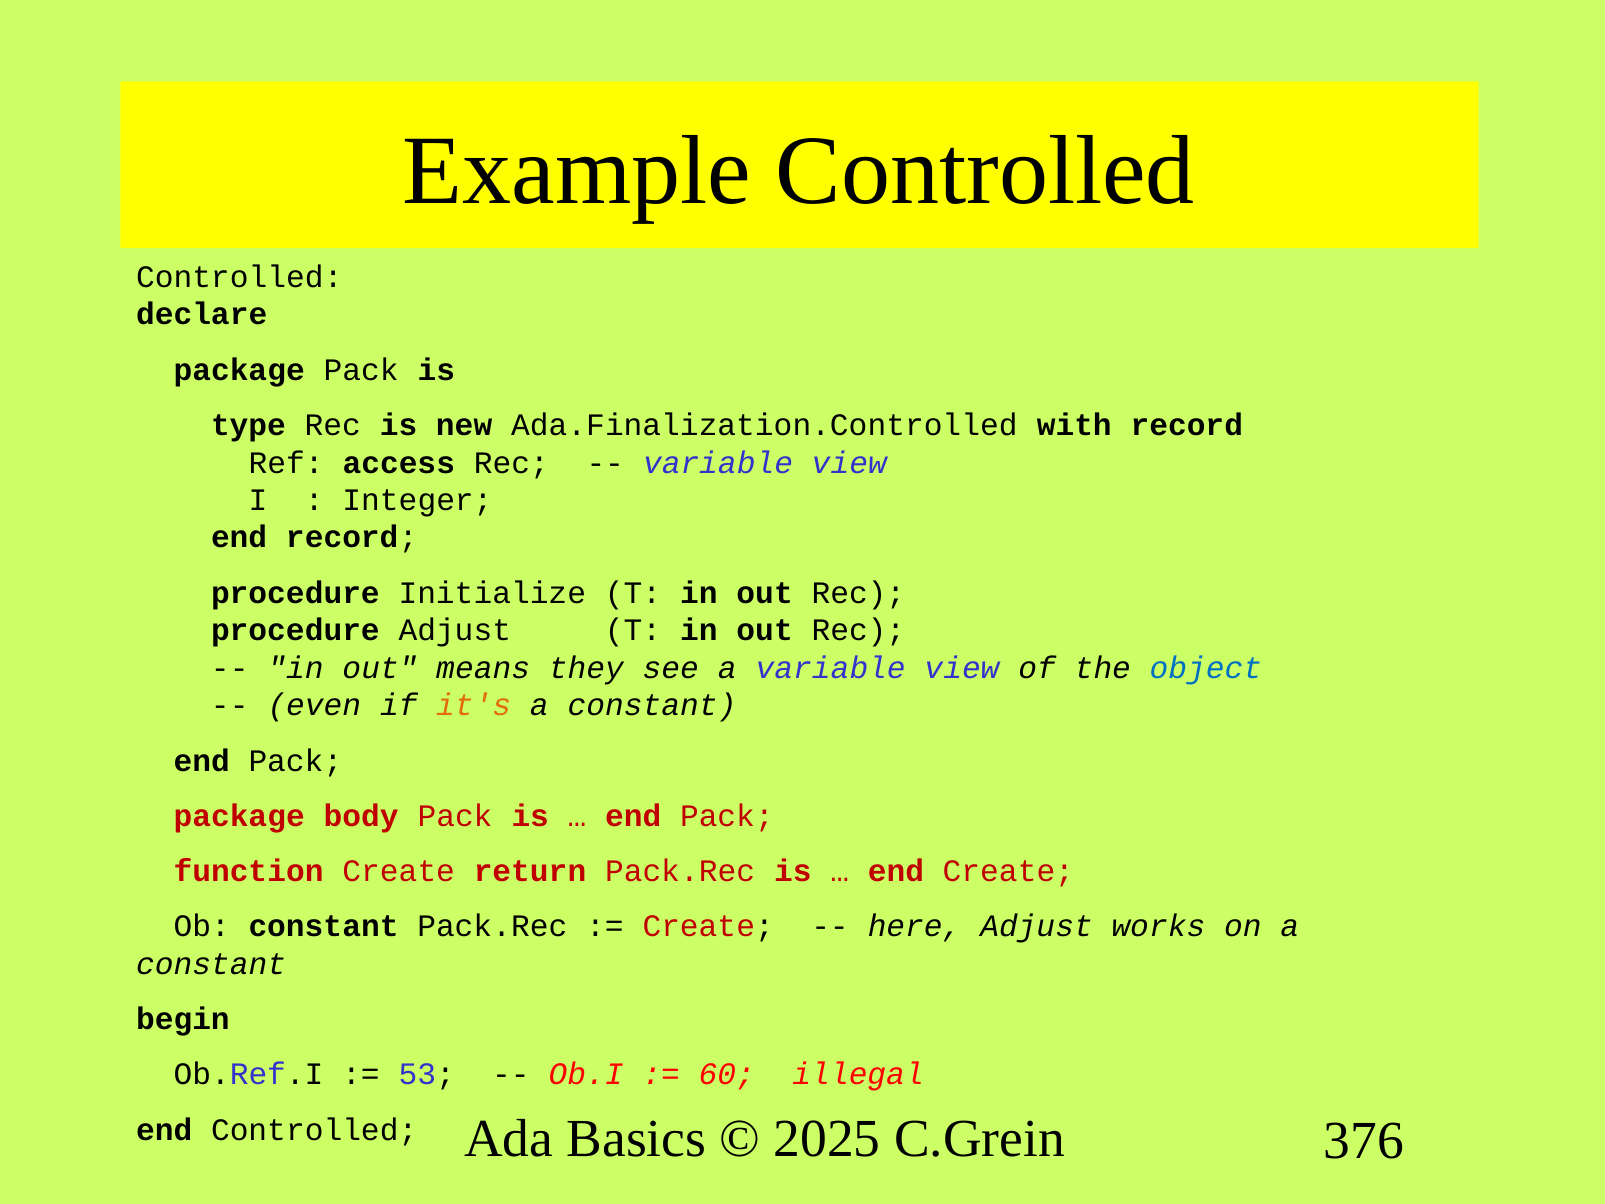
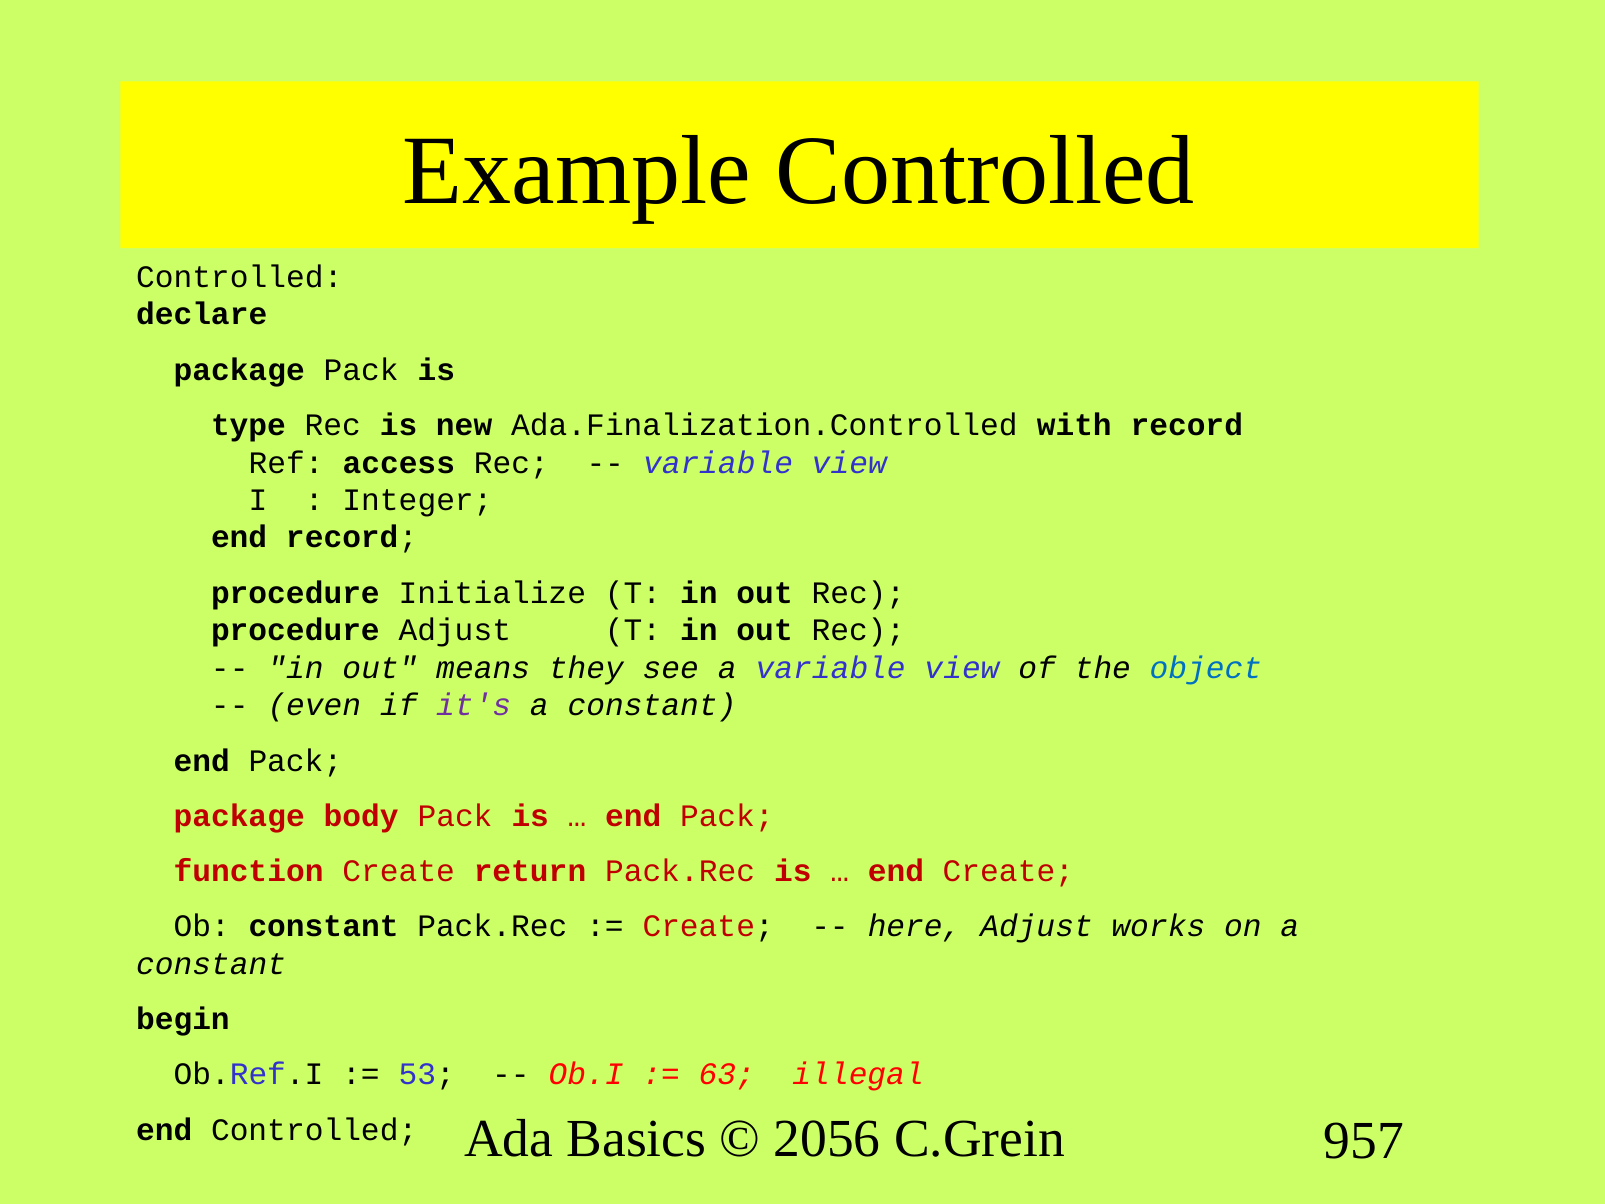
it's colour: orange -> purple
60: 60 -> 63
2025: 2025 -> 2056
376: 376 -> 957
